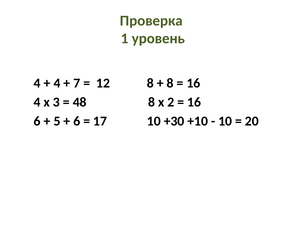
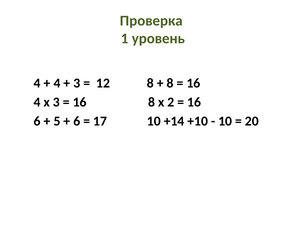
7 at (77, 83): 7 -> 3
48 at (80, 102): 48 -> 16
+30: +30 -> +14
